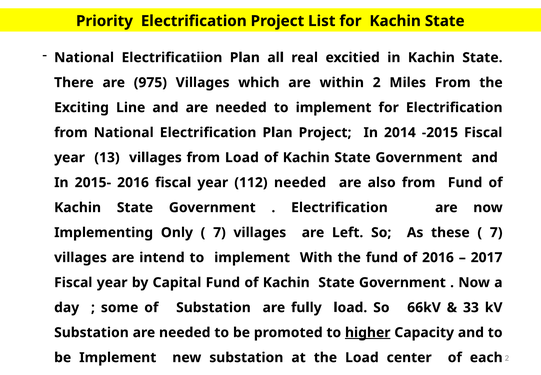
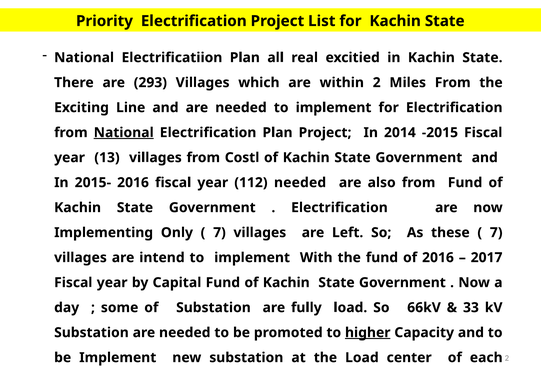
975: 975 -> 293
National at (124, 132) underline: none -> present
from Load: Load -> Costl
